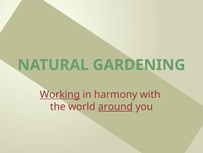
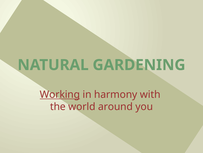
around underline: present -> none
